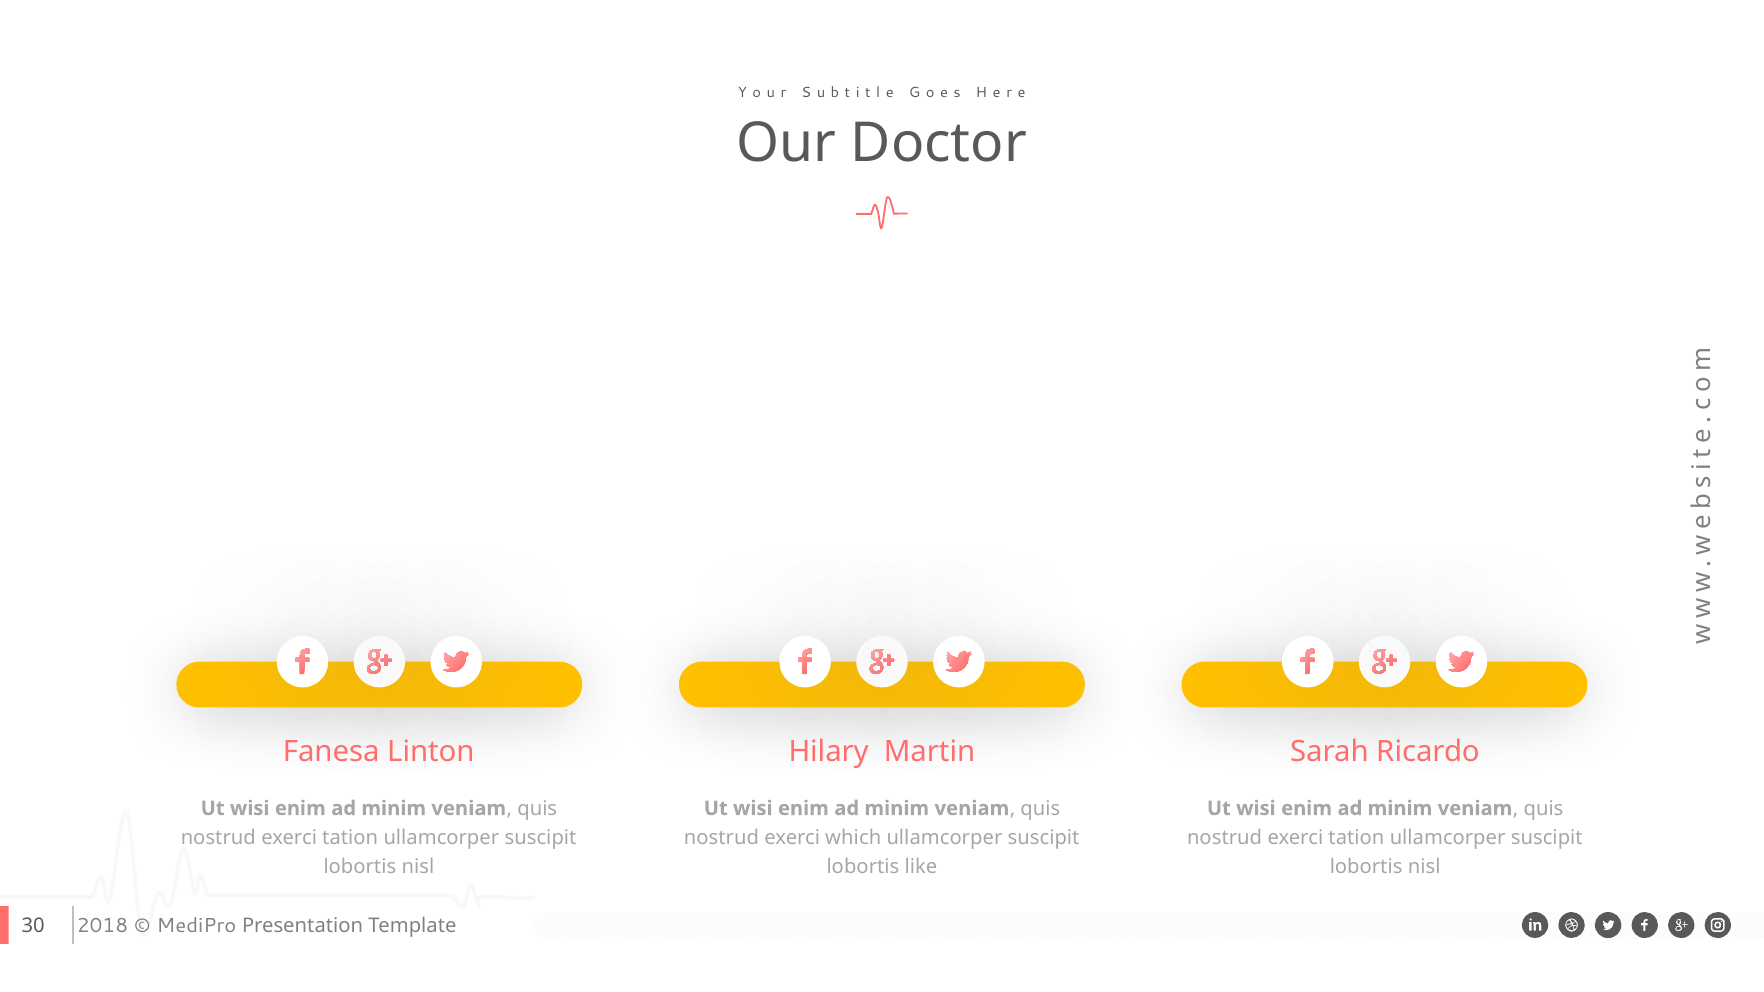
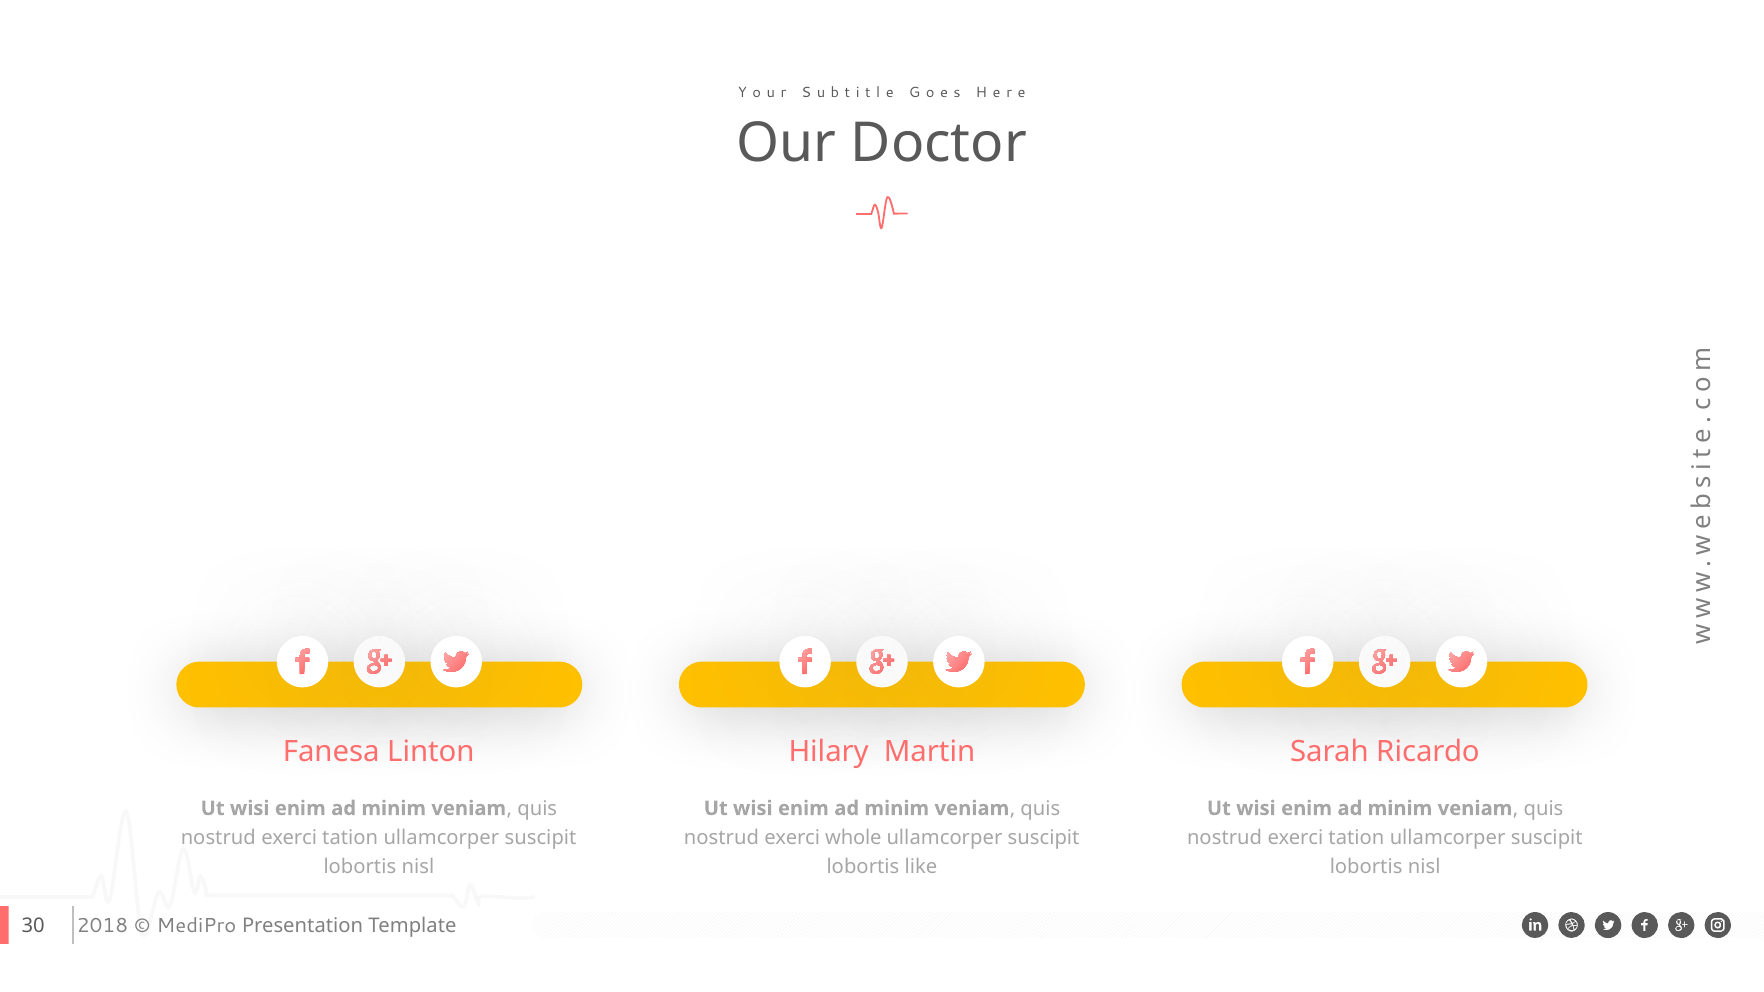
which: which -> whole
